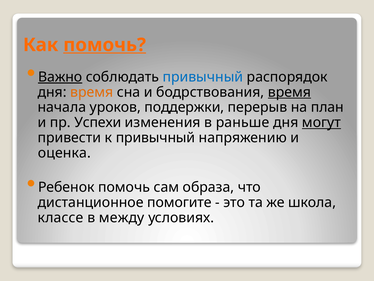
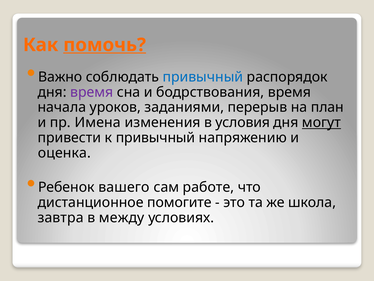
Важно underline: present -> none
время at (92, 92) colour: orange -> purple
время at (289, 92) underline: present -> none
поддержки: поддержки -> заданиями
Успехи: Успехи -> Имена
раньше: раньше -> условия
Ребенок помочь: помочь -> вашего
образа: образа -> работе
классе: классе -> завтра
